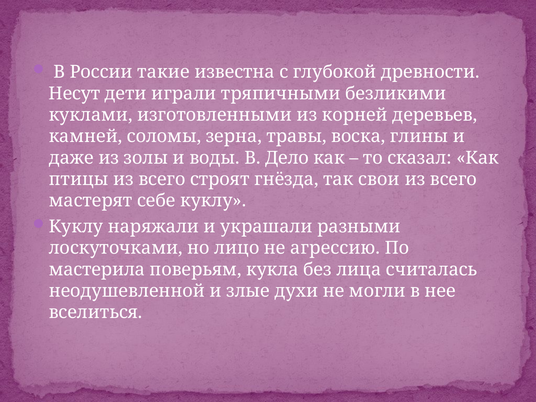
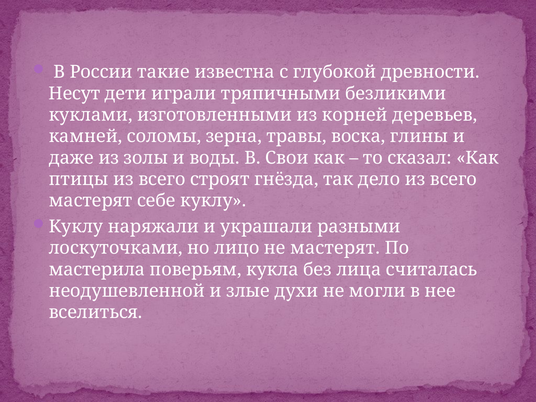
Дело: Дело -> Свои
свои: свои -> дело
не агрессию: агрессию -> мастерят
